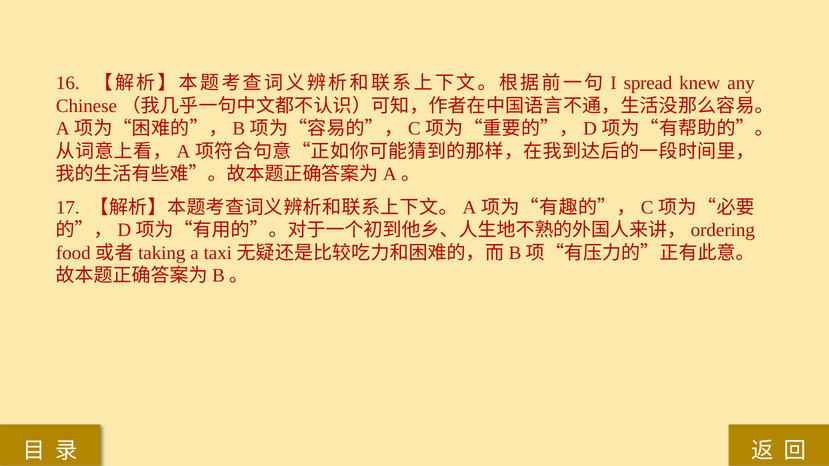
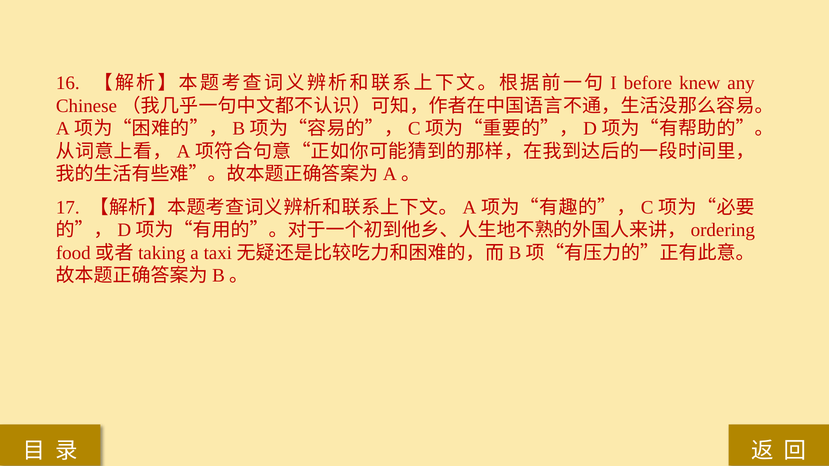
spread: spread -> before
